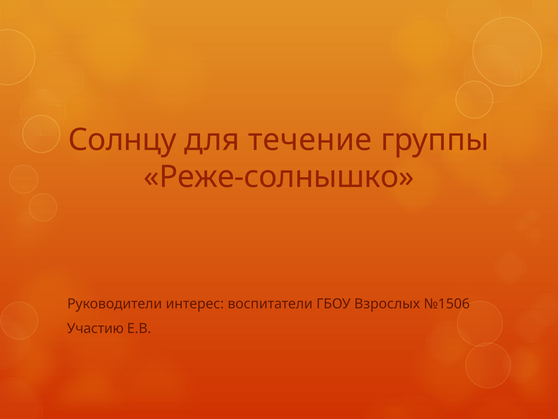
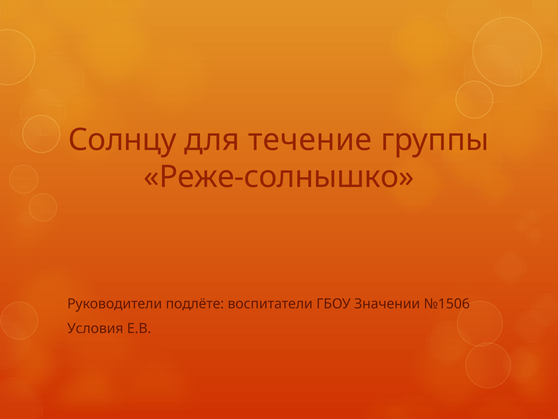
интерес: интерес -> подлёте
Взрослых: Взрослых -> Значении
Участию: Участию -> Условия
